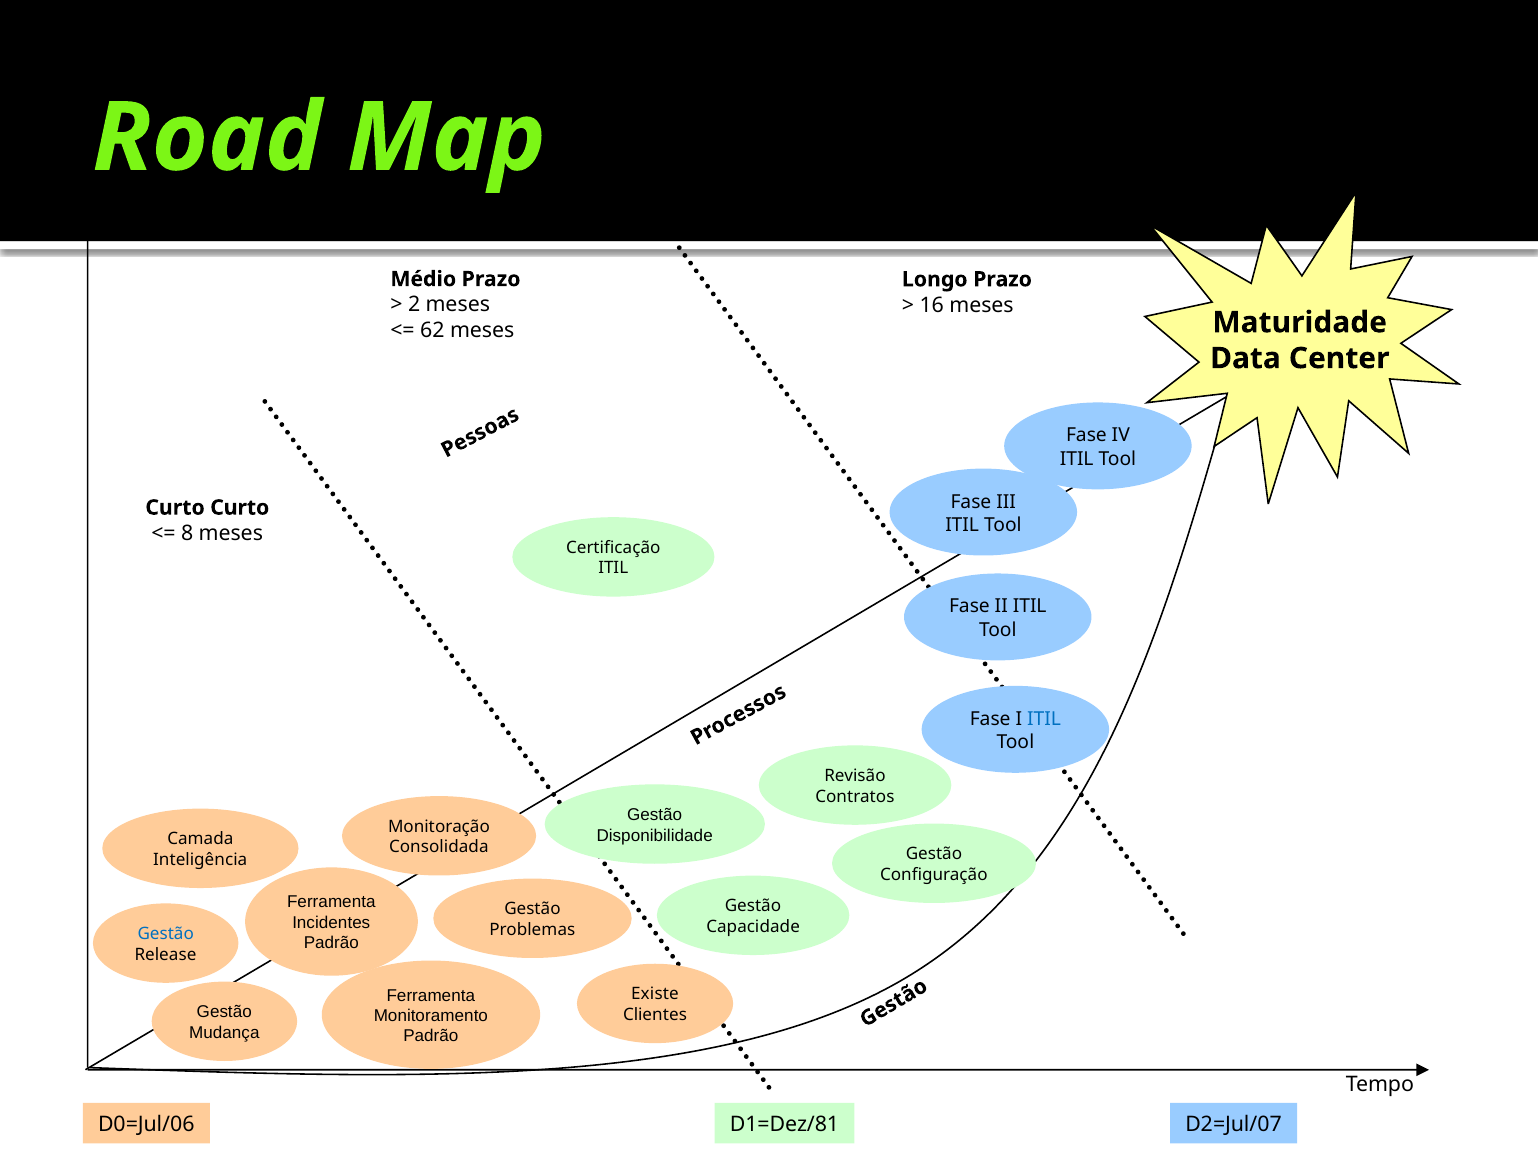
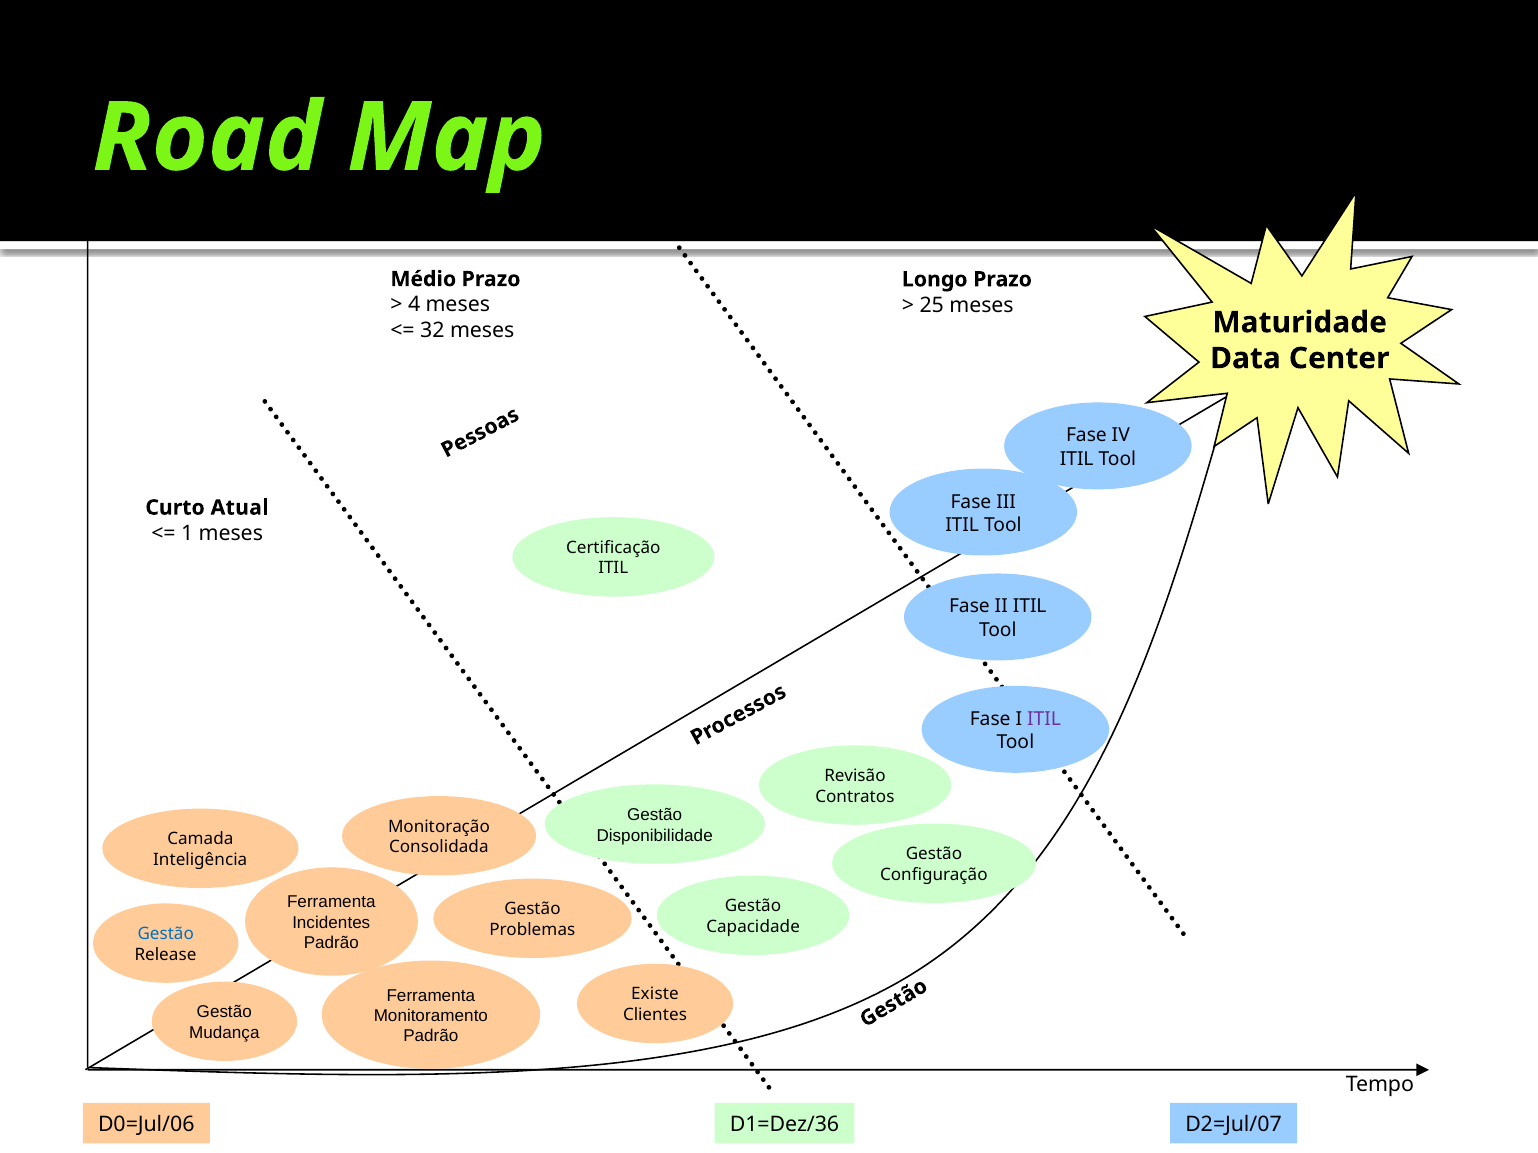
2: 2 -> 4
16: 16 -> 25
62: 62 -> 32
Curto Curto: Curto -> Atual
8: 8 -> 1
ITIL at (1044, 719) colour: blue -> purple
D1=Dez/81: D1=Dez/81 -> D1=Dez/36
